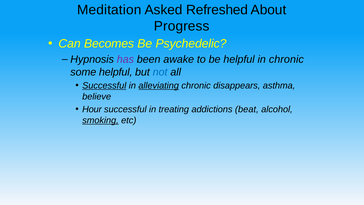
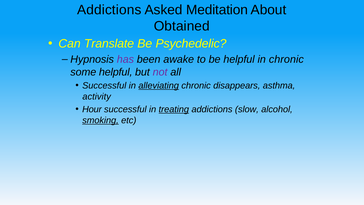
Meditation at (109, 10): Meditation -> Addictions
Refreshed: Refreshed -> Meditation
Progress: Progress -> Obtained
Becomes: Becomes -> Translate
not colour: blue -> purple
Successful at (104, 86) underline: present -> none
believe: believe -> activity
treating underline: none -> present
beat: beat -> slow
